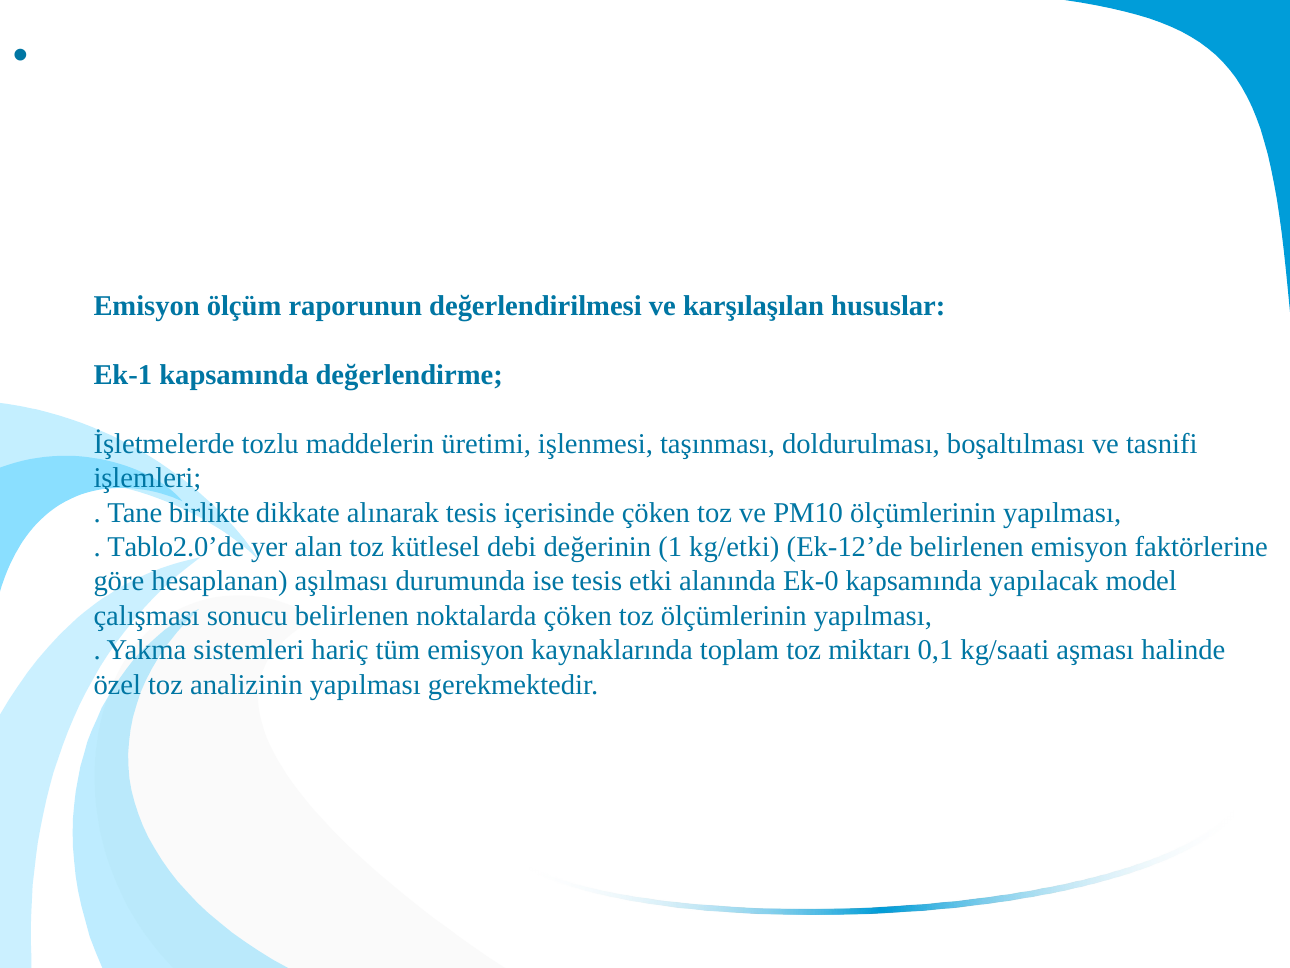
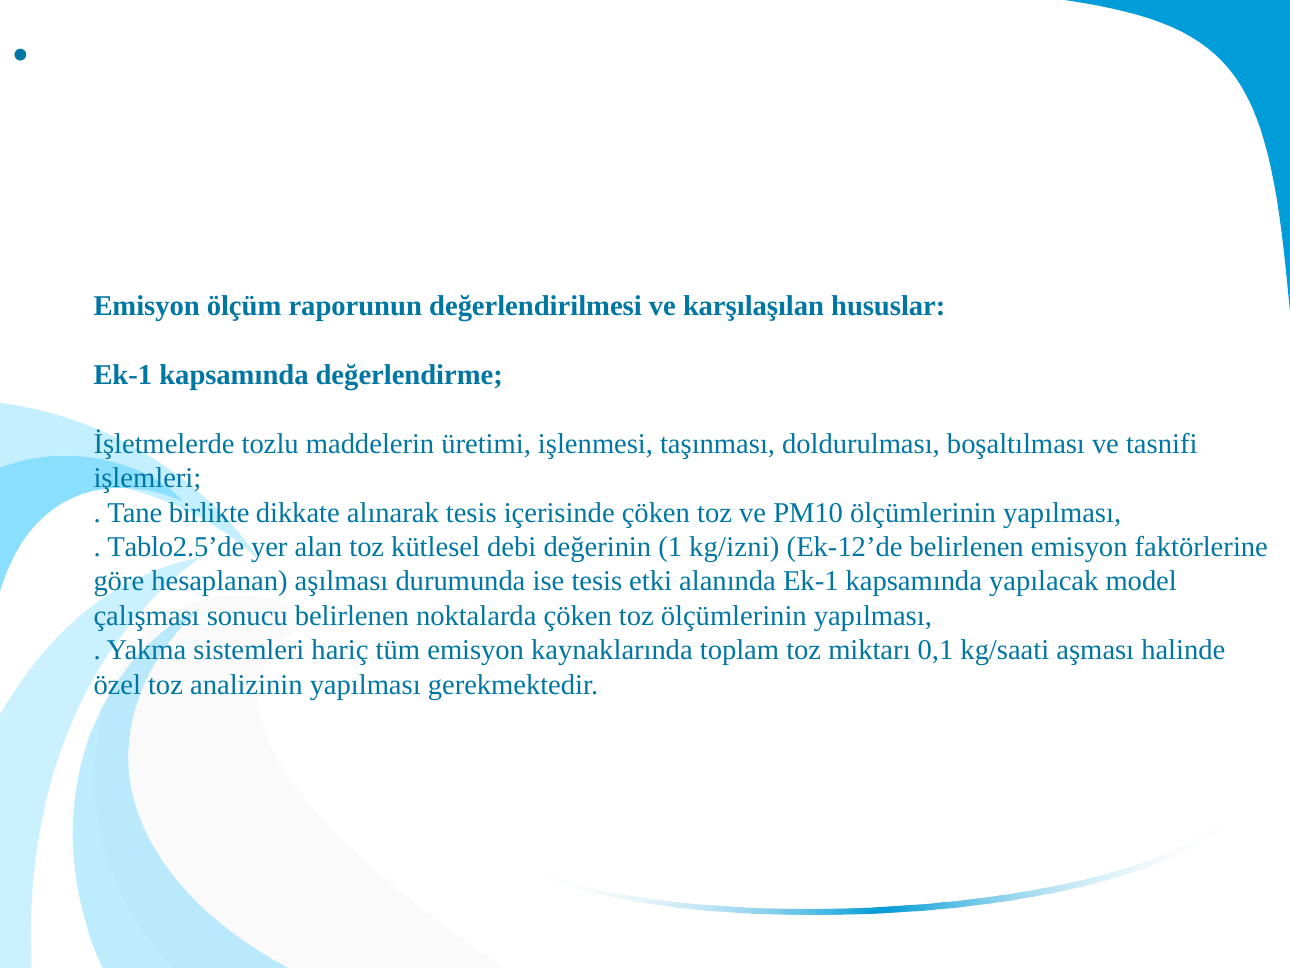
Tablo2.0’de: Tablo2.0’de -> Tablo2.5’de
kg/etki: kg/etki -> kg/izni
alanında Ek-0: Ek-0 -> Ek-1
